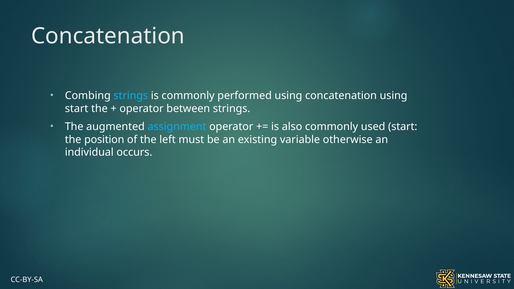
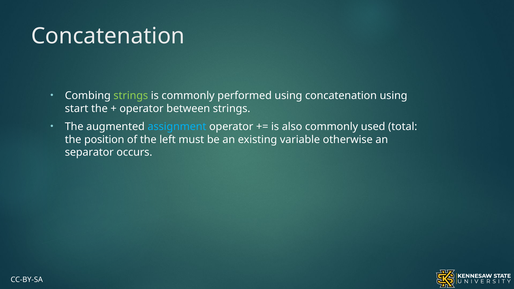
strings at (131, 96) colour: light blue -> light green
used start: start -> total
individual: individual -> separator
